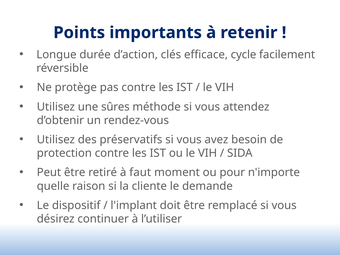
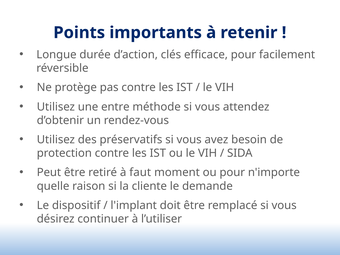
efficace cycle: cycle -> pour
sûres: sûres -> entre
